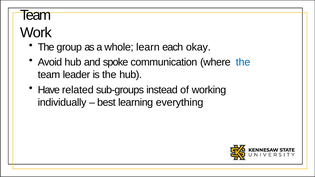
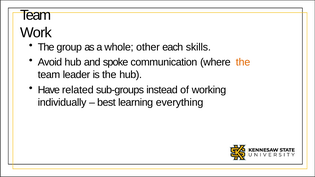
learn: learn -> other
okay: okay -> skills
the at (243, 62) colour: blue -> orange
